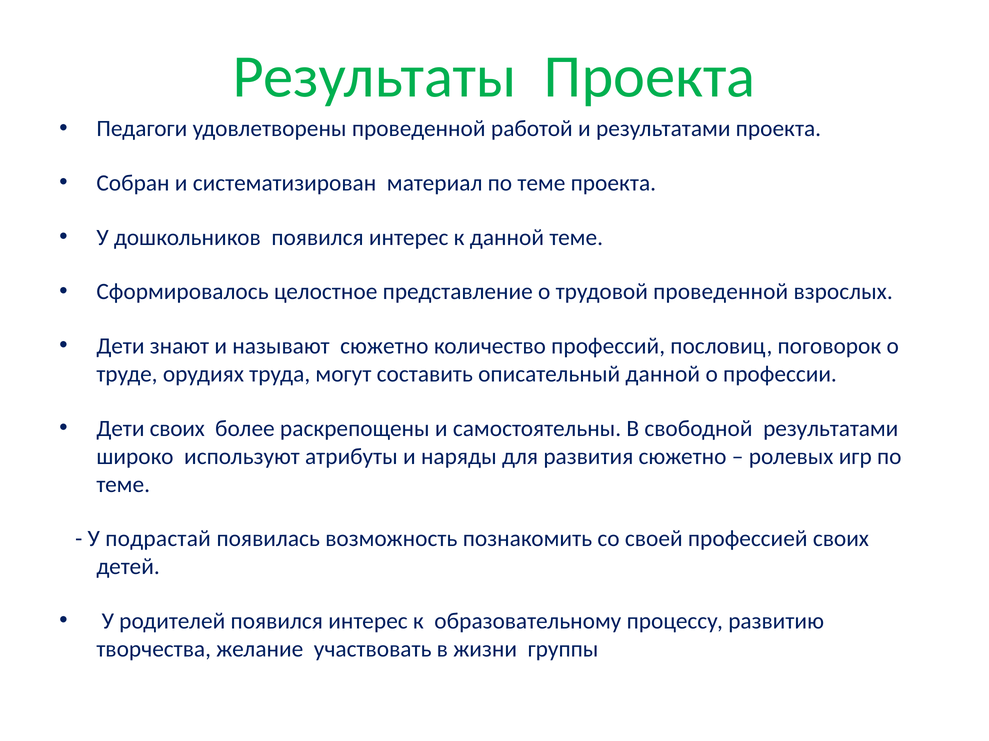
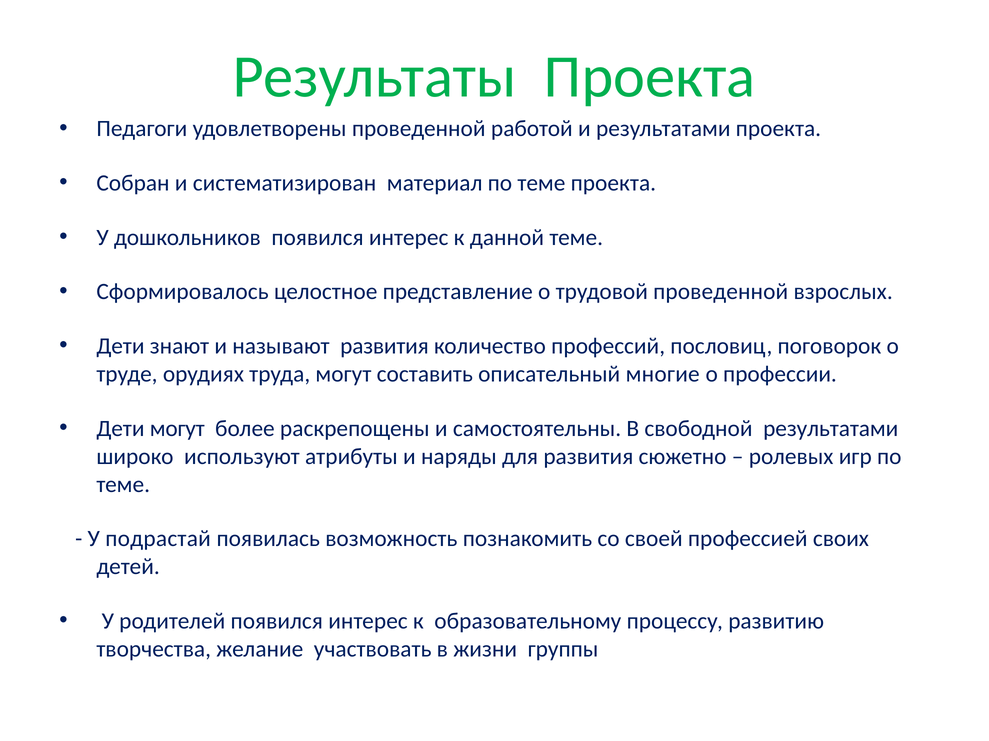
называют сюжетно: сюжетно -> развития
описательный данной: данной -> многие
Дети своих: своих -> могут
